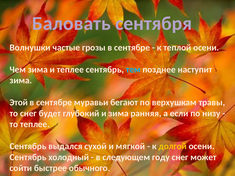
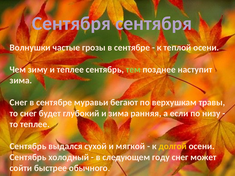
Баловать at (71, 23): Баловать -> Сентября
Чем зима: зима -> зиму
тем colour: light blue -> light green
Этой at (19, 103): Этой -> Снег
